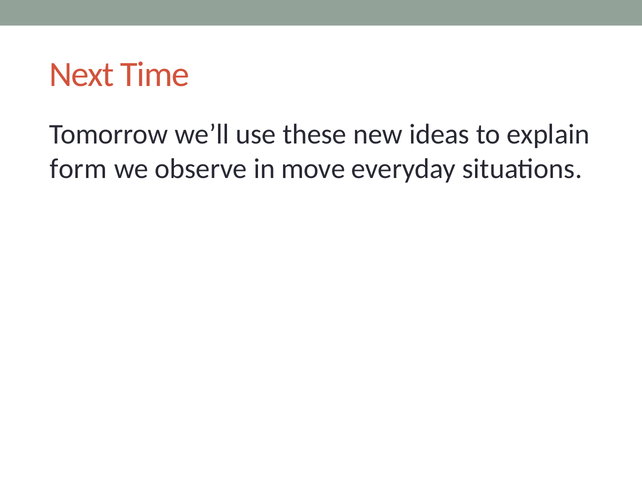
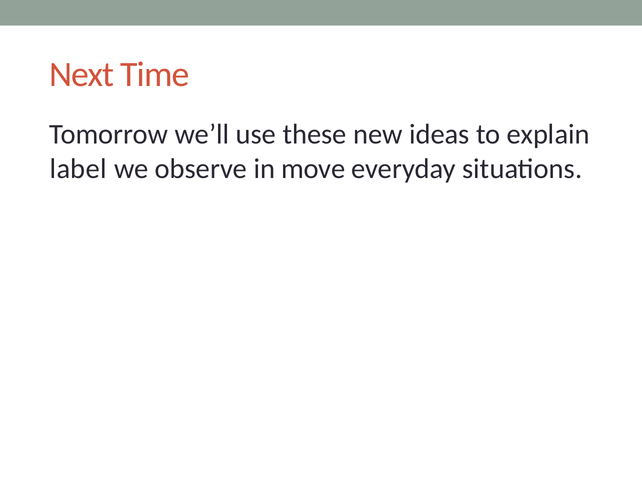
form: form -> label
